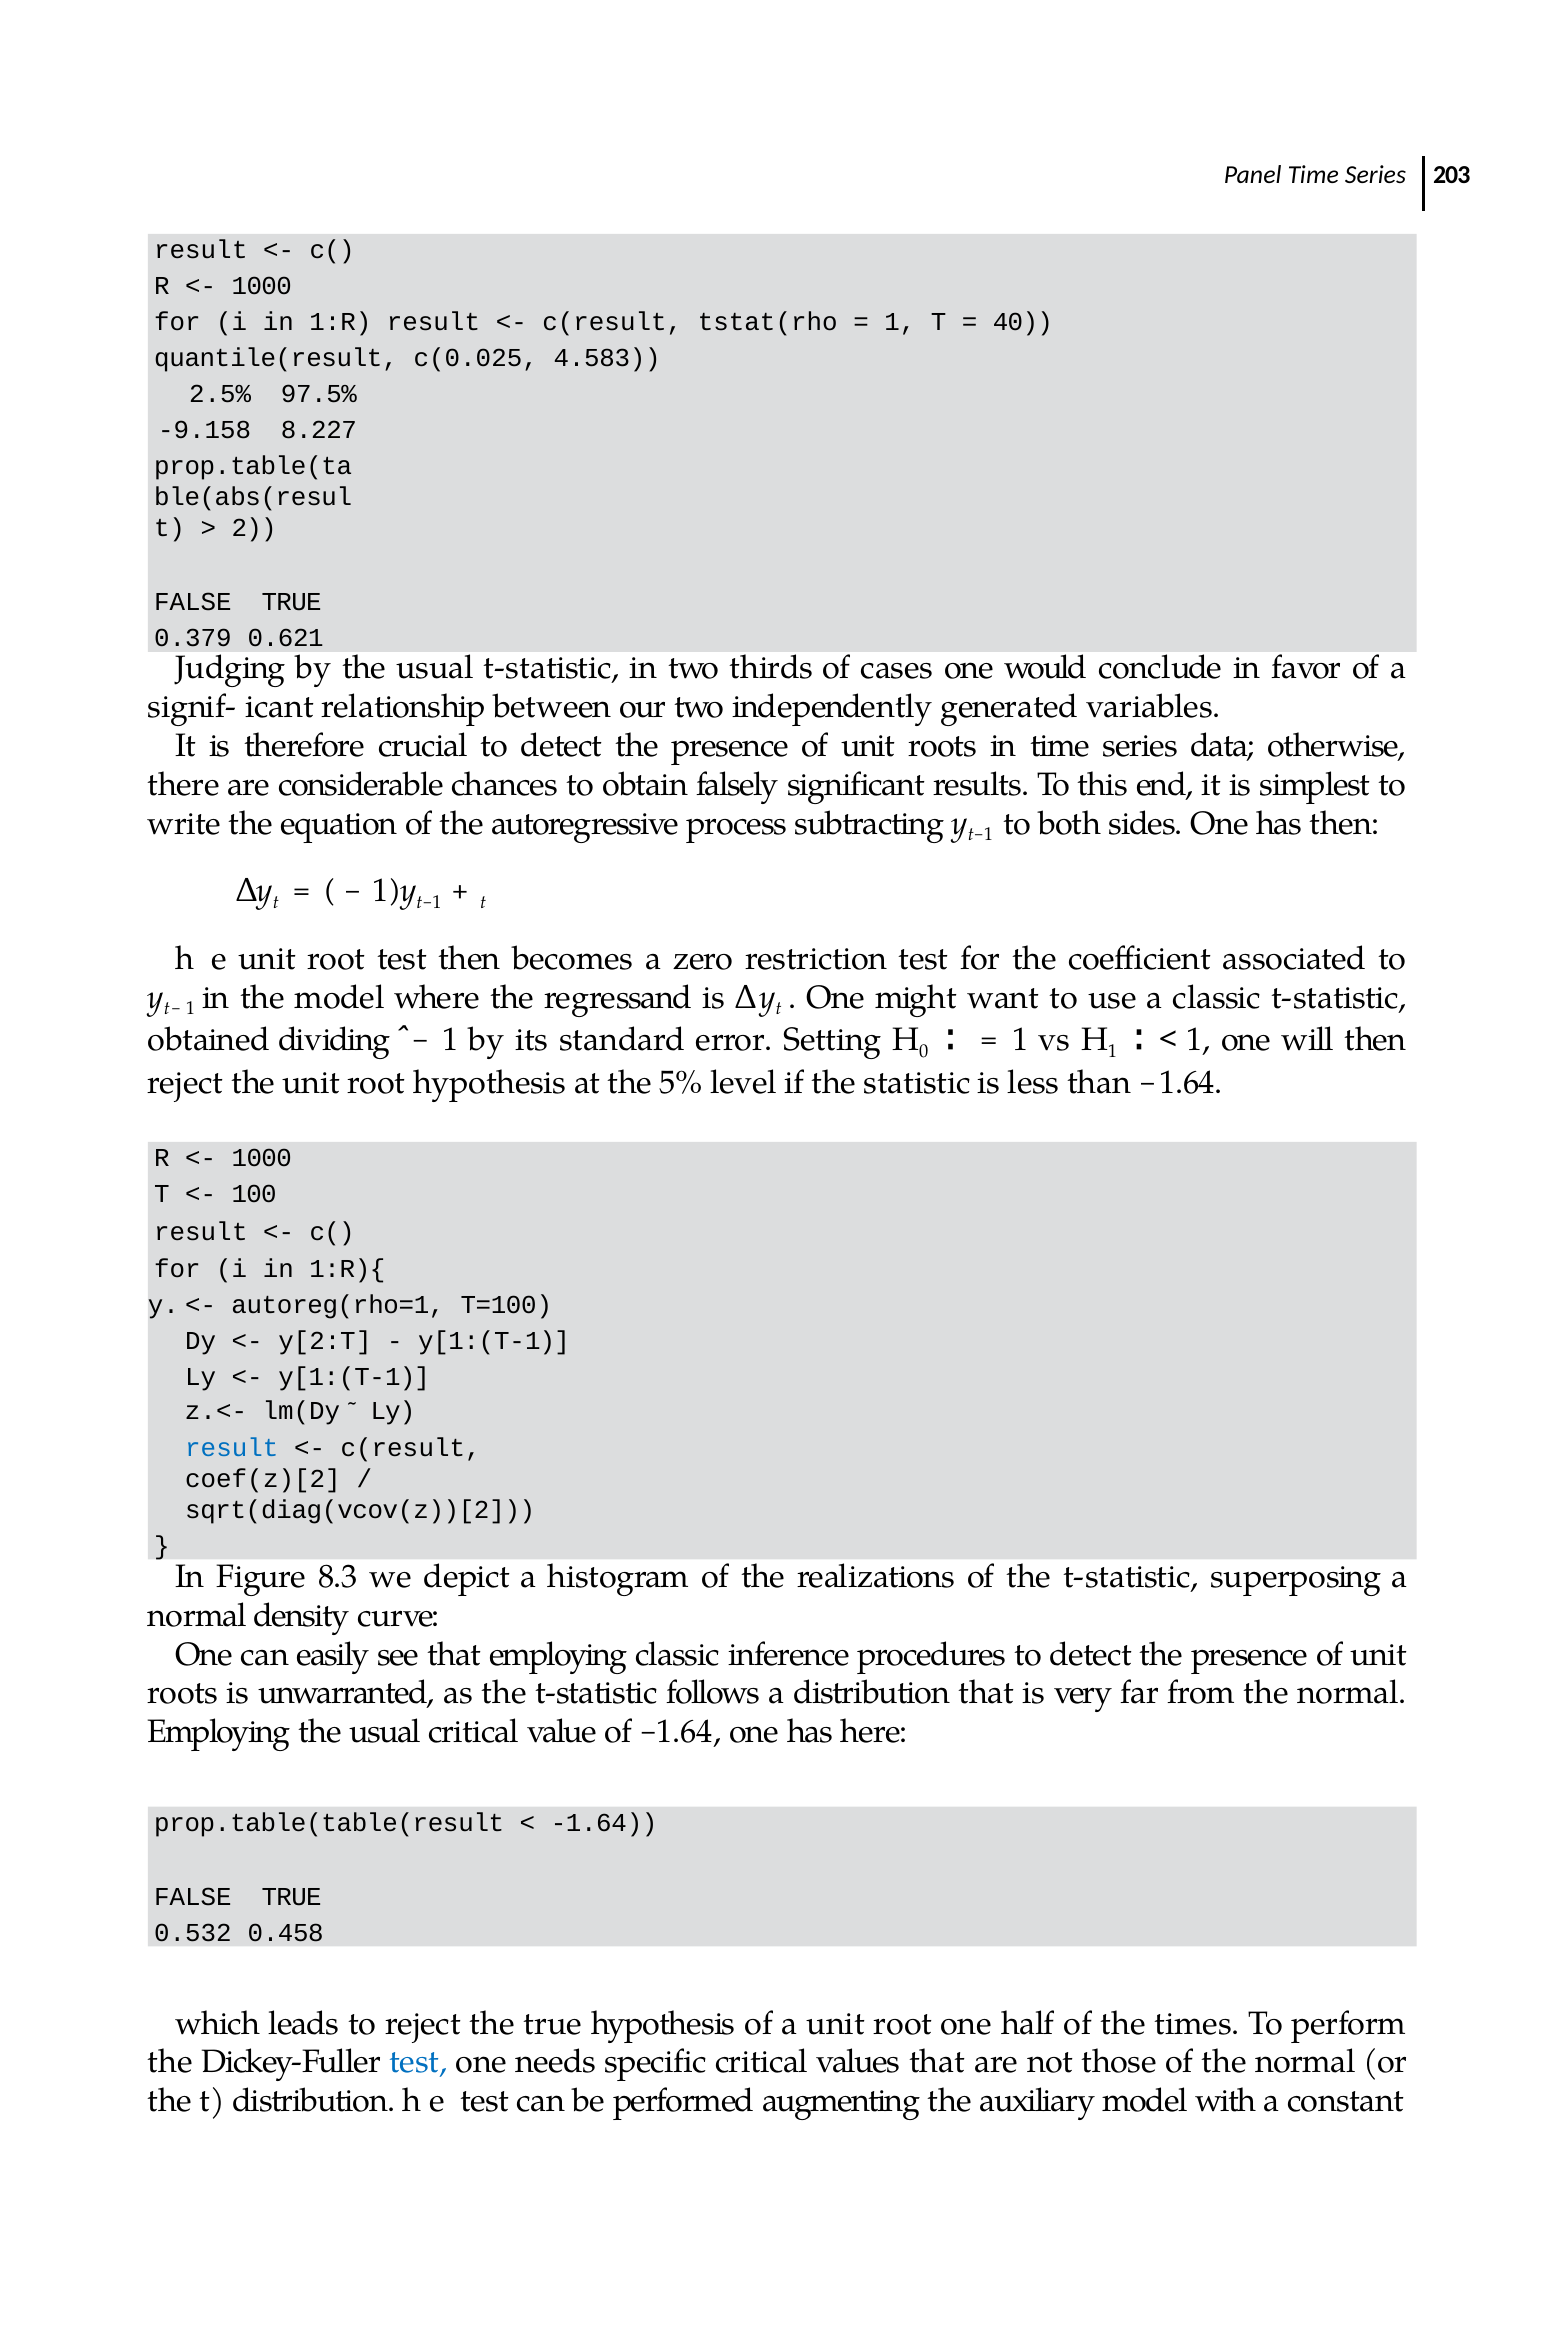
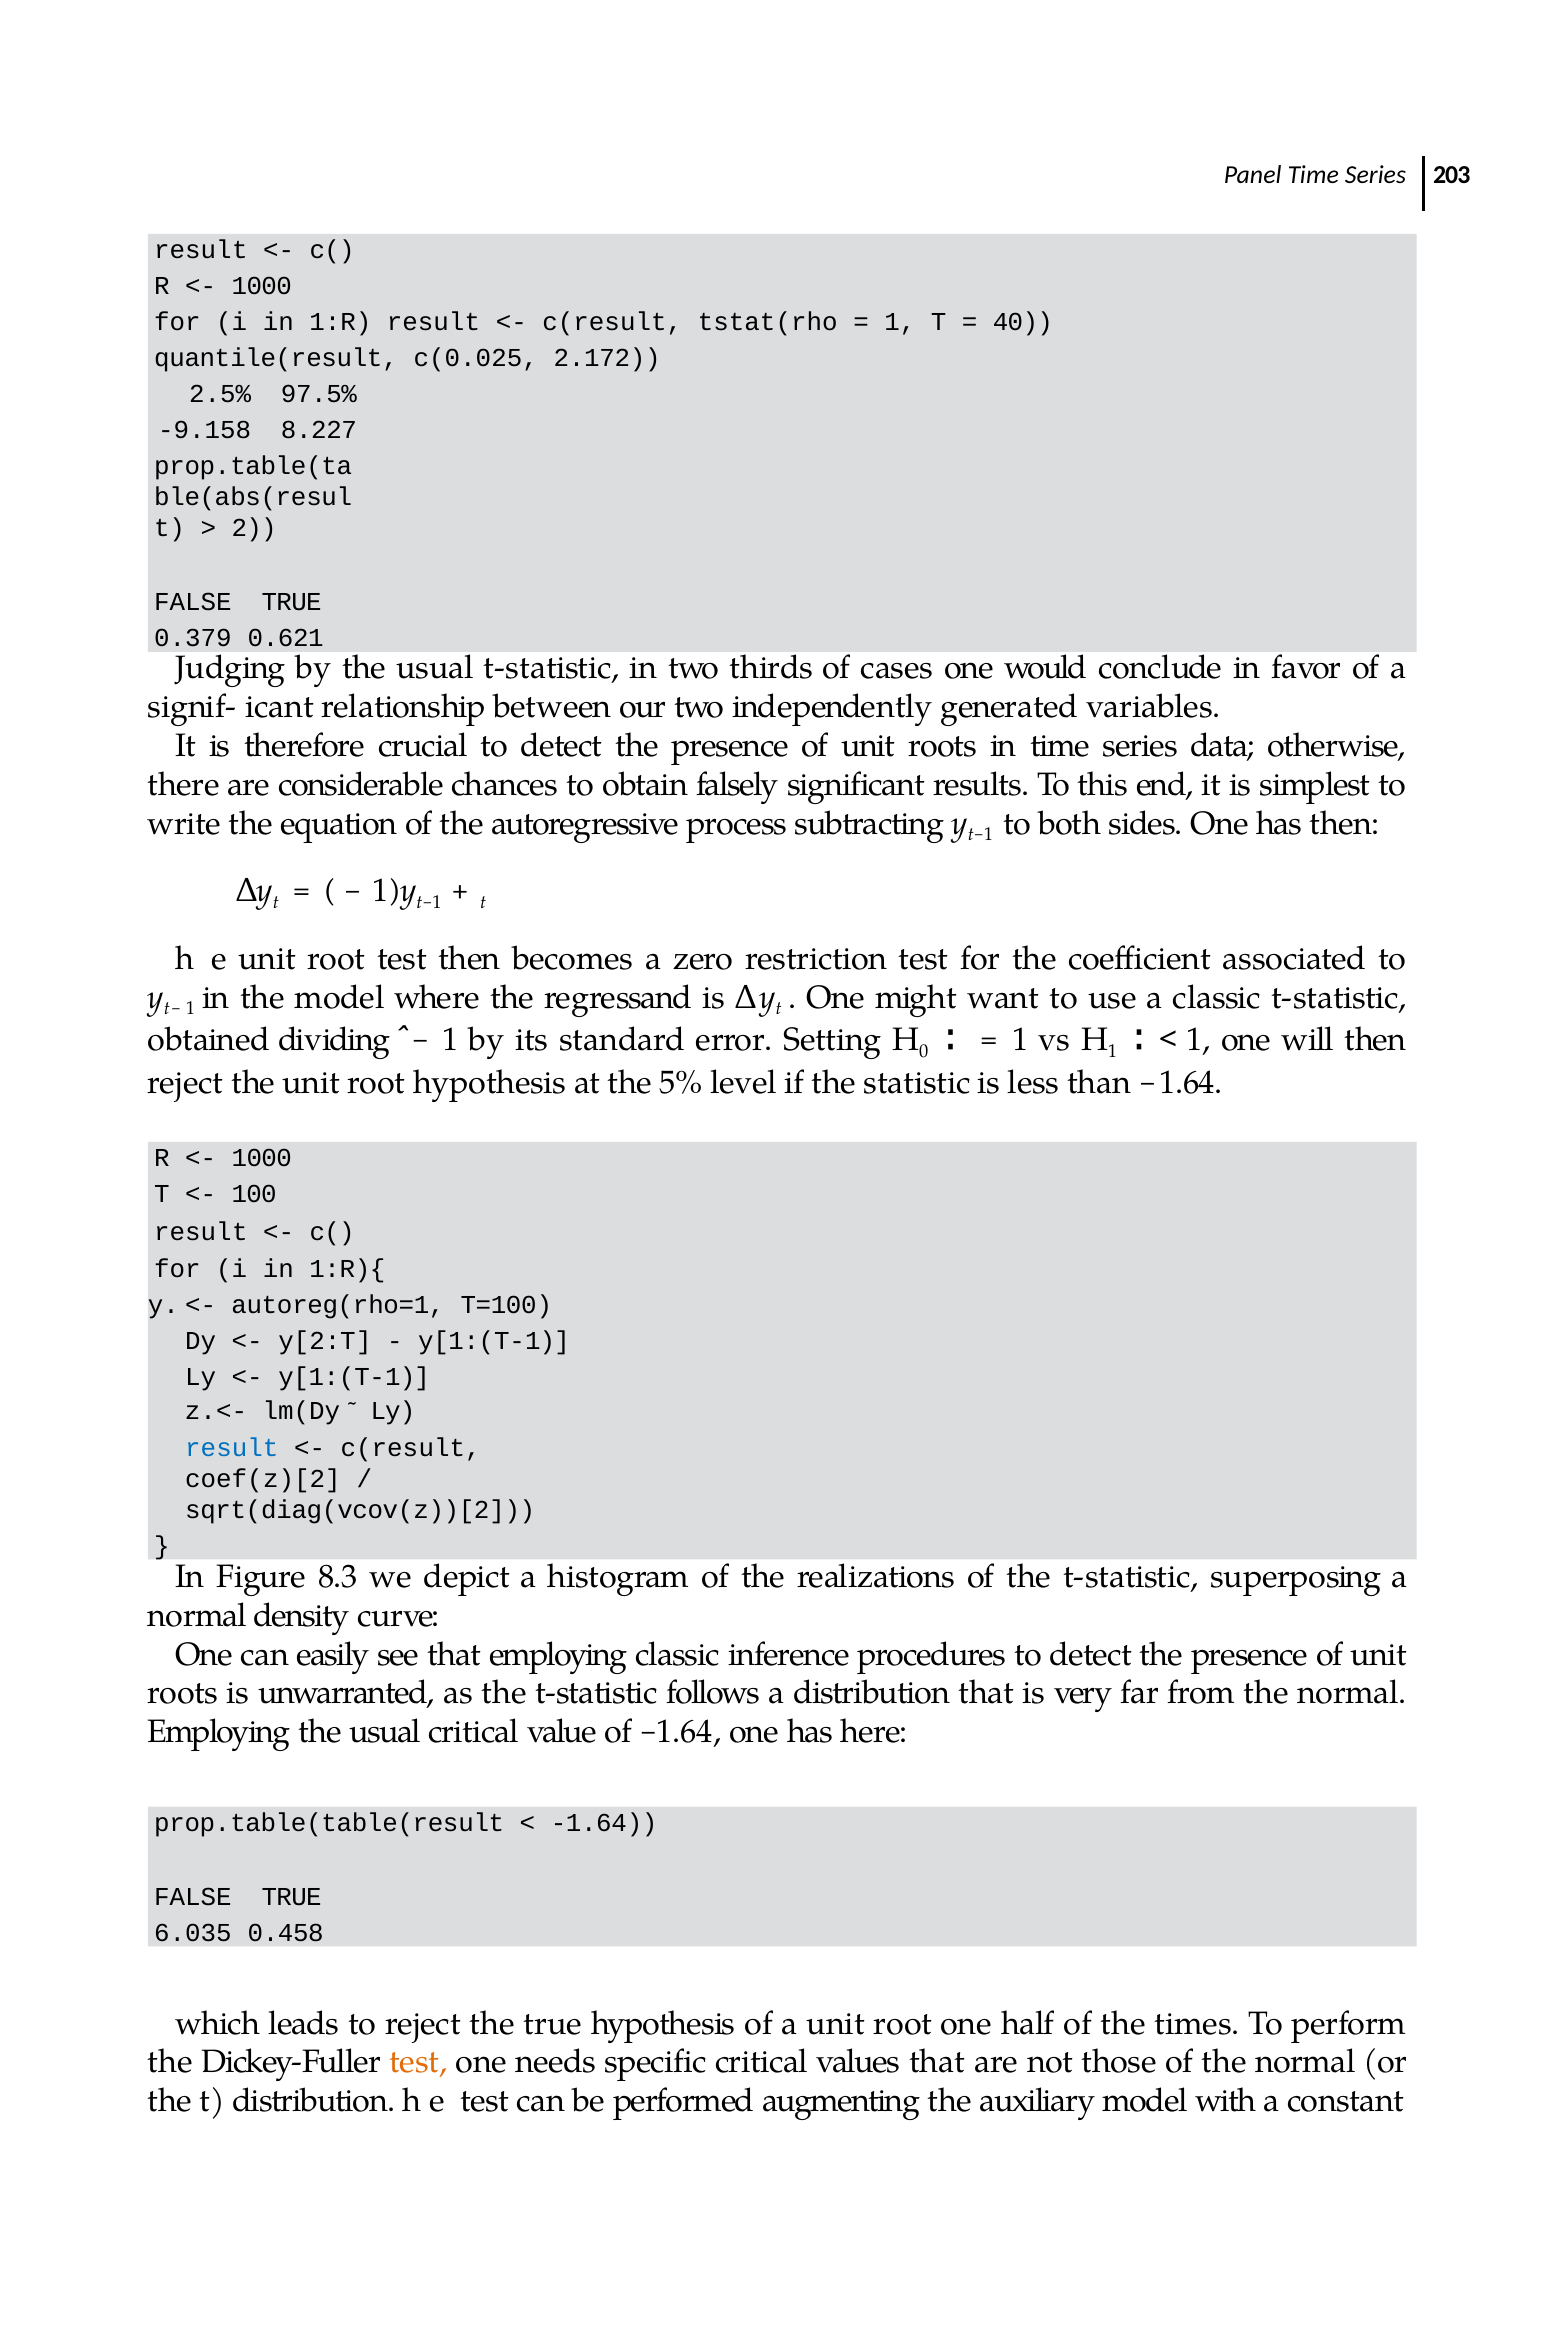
4.583: 4.583 -> 2.172
0.532: 0.532 -> 6.035
test at (418, 2063) colour: blue -> orange
